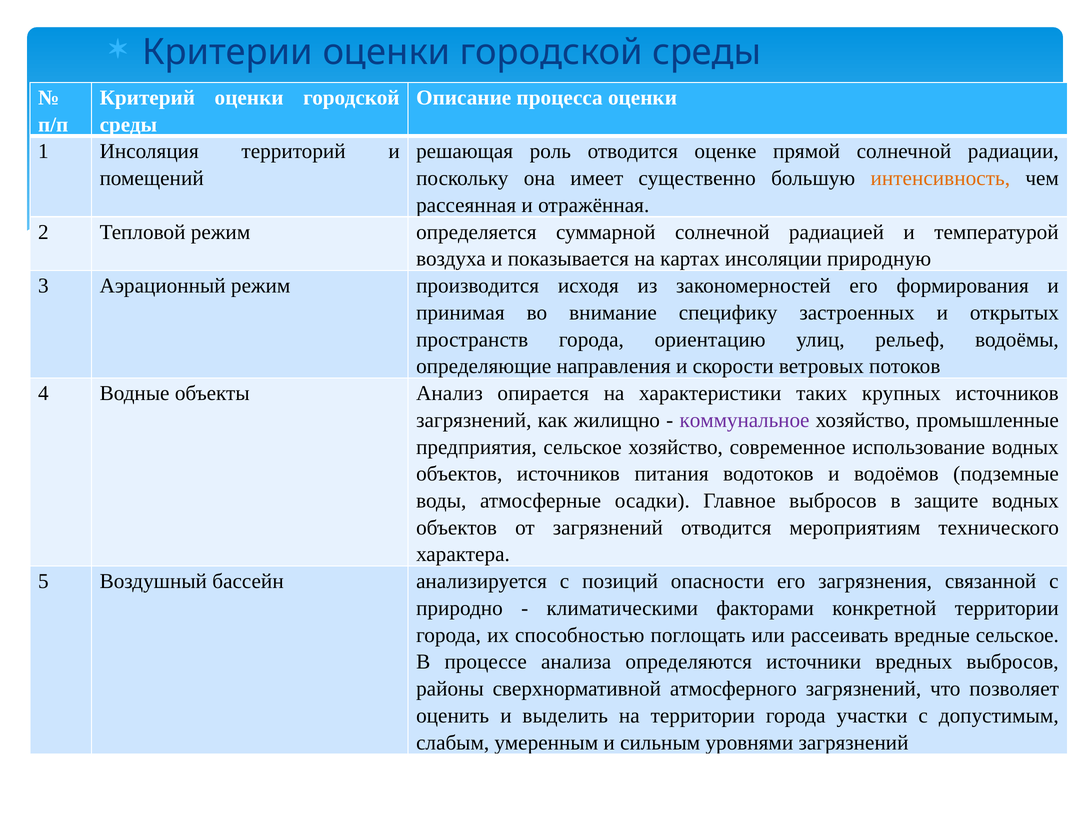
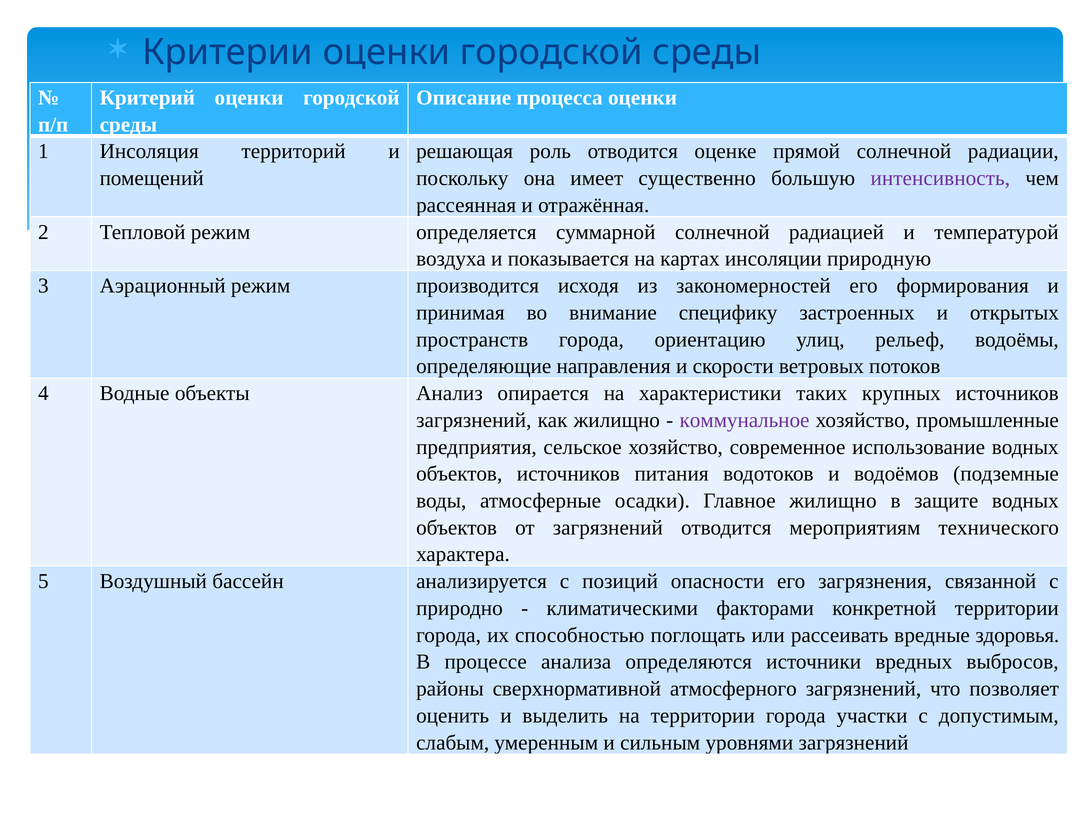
интенсивность colour: orange -> purple
Главное выбросов: выбросов -> жилищно
вредные сельское: сельское -> здоровья
